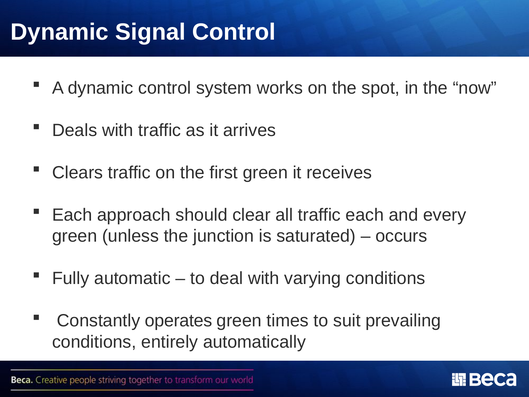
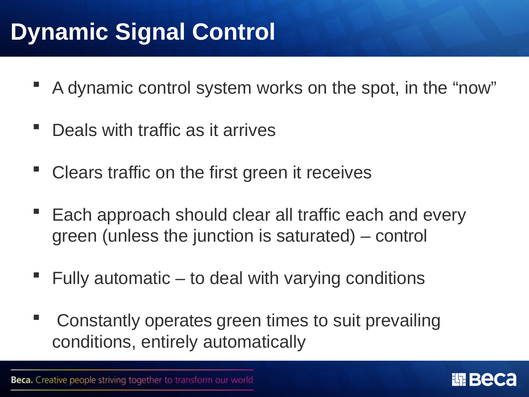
occurs at (401, 236): occurs -> control
